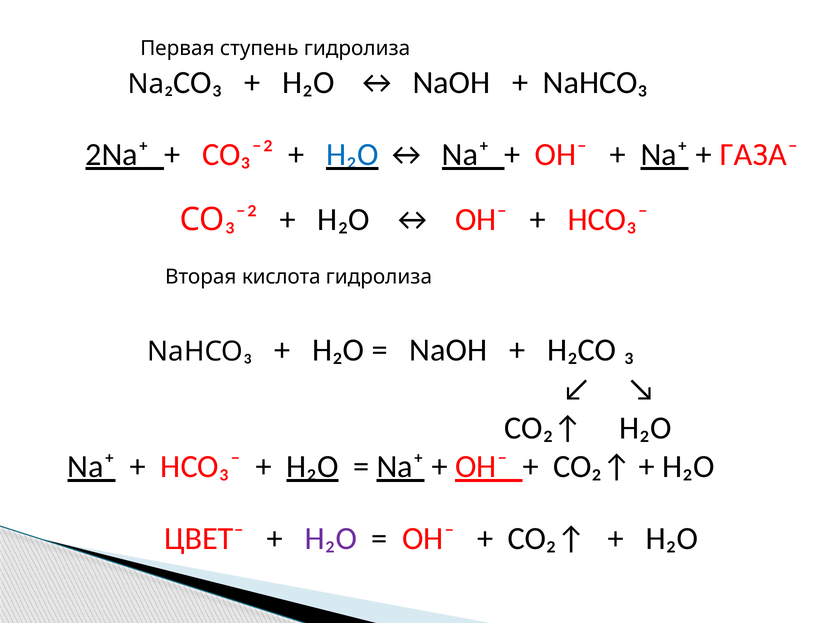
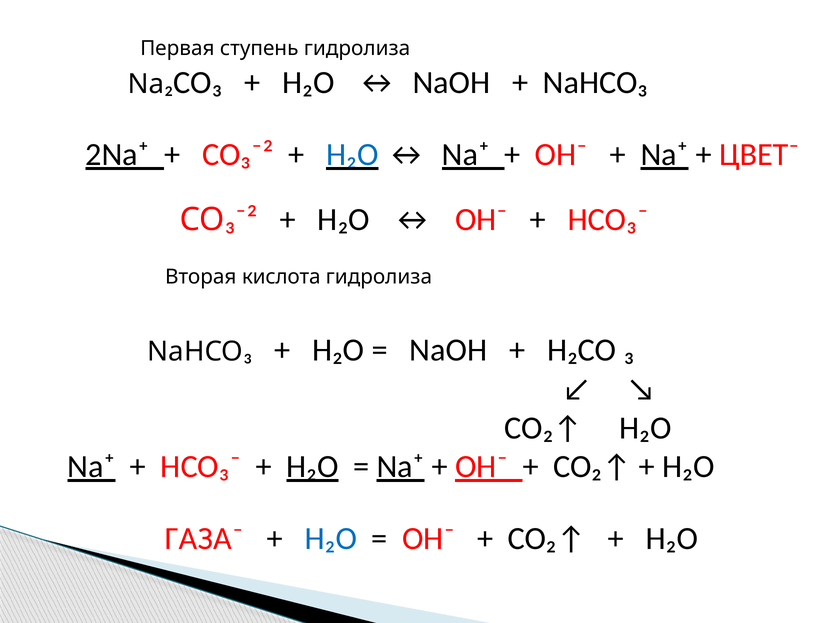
ГАЗА⁻: ГАЗА⁻ -> ЦВЕТ⁻
ЦВЕТ⁻: ЦВЕТ⁻ -> ГАЗА⁻
H₂O at (331, 539) colour: purple -> blue
